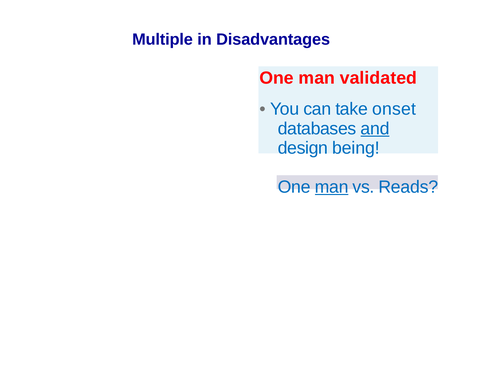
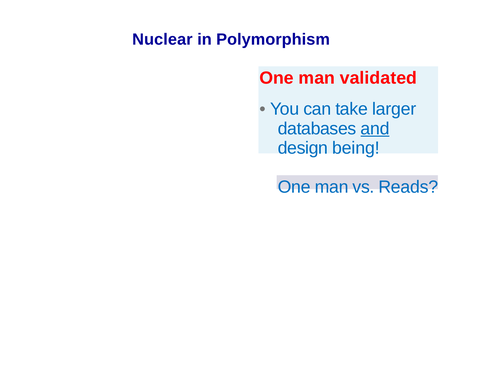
Multiple: Multiple -> Nuclear
Disadvantages: Disadvantages -> Polymorphism
onset: onset -> larger
man at (332, 187) underline: present -> none
